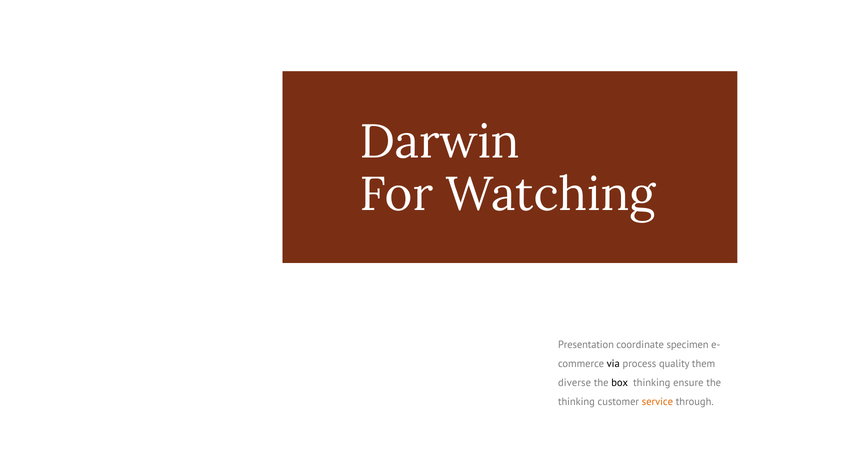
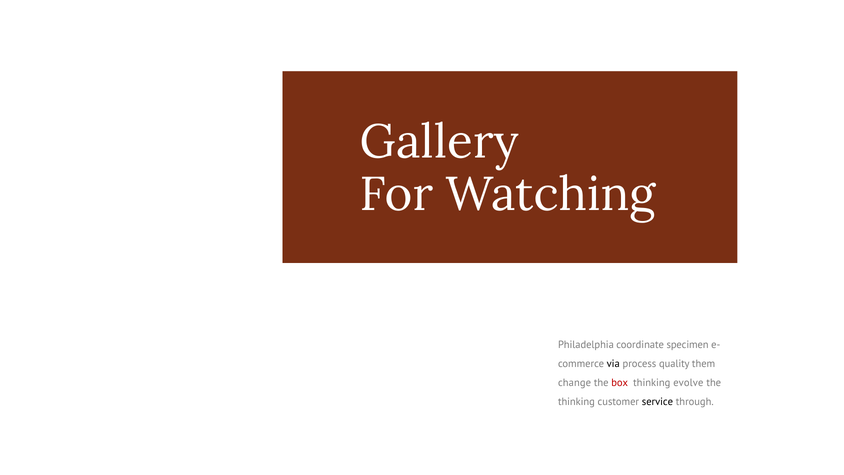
Darwin: Darwin -> Gallery
Presentation: Presentation -> Philadelphia
diverse: diverse -> change
box colour: black -> red
ensure: ensure -> evolve
service colour: orange -> black
